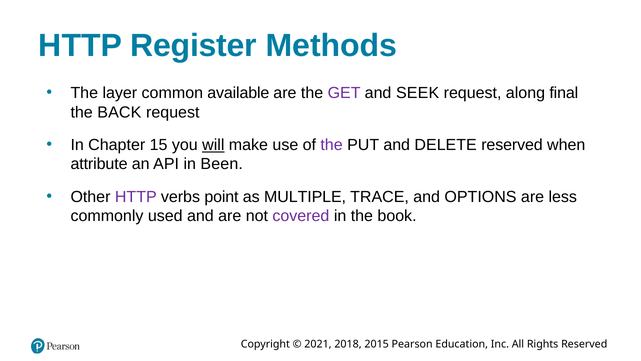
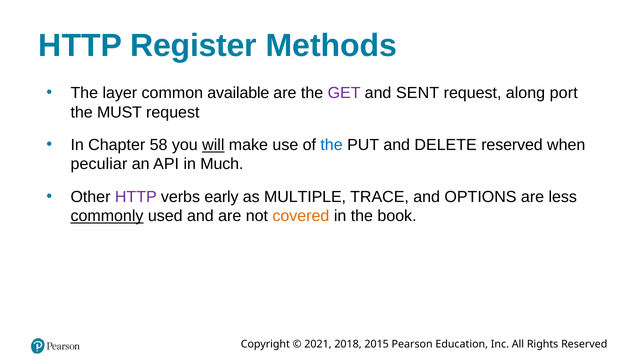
SEEK: SEEK -> SENT
final: final -> port
BACK: BACK -> MUST
15: 15 -> 58
the at (332, 145) colour: purple -> blue
attribute: attribute -> peculiar
Been: Been -> Much
point: point -> early
commonly underline: none -> present
covered colour: purple -> orange
